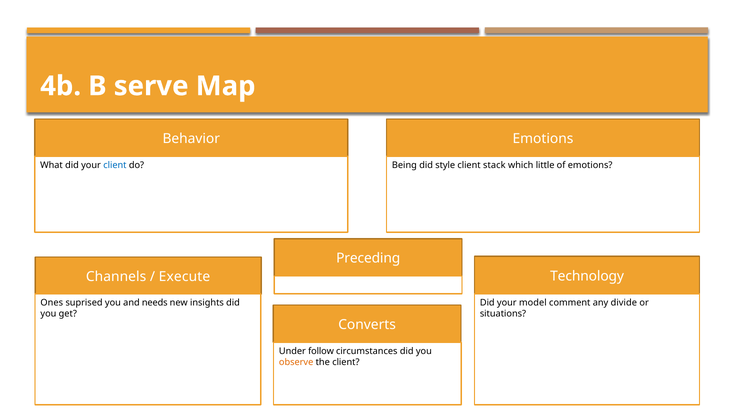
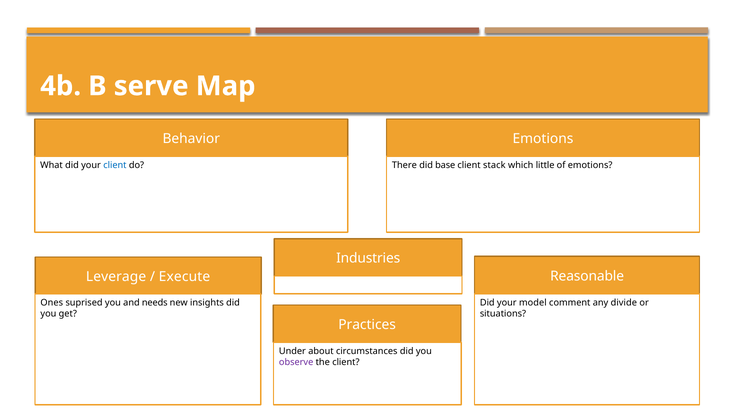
Being: Being -> There
style: style -> base
Preceding: Preceding -> Industries
Technology: Technology -> Reasonable
Channels: Channels -> Leverage
Converts: Converts -> Practices
follow: follow -> about
observe colour: orange -> purple
